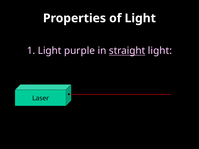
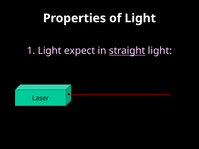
purple: purple -> expect
